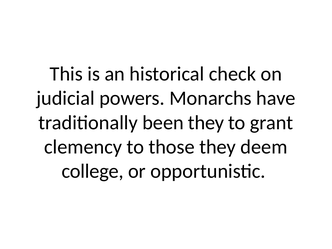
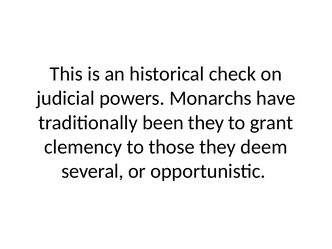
college: college -> several
